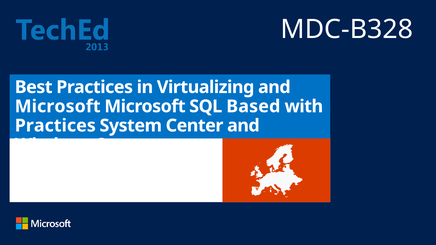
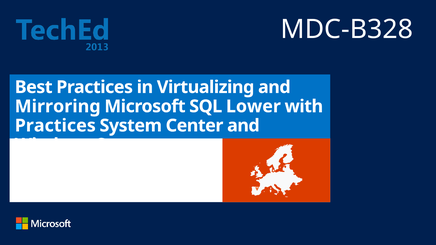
Microsoft at (58, 106): Microsoft -> Mirroring
Based: Based -> Lower
